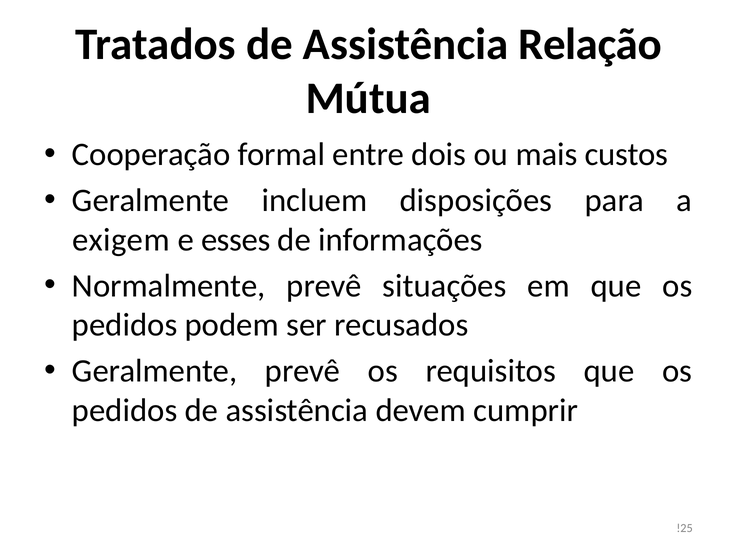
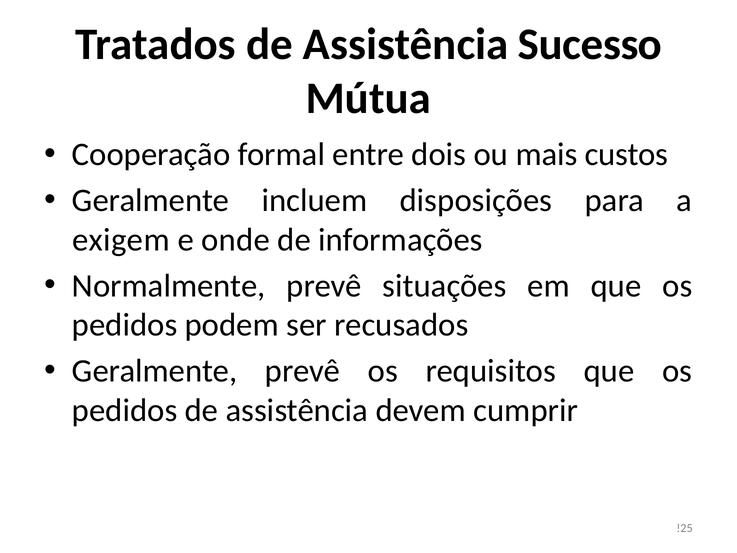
Relação: Relação -> Sucesso
esses: esses -> onde
